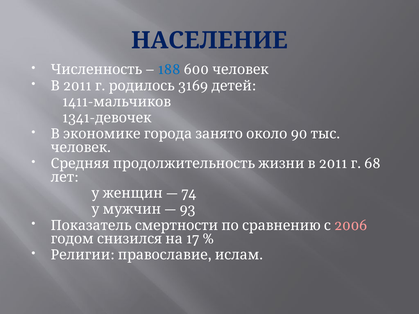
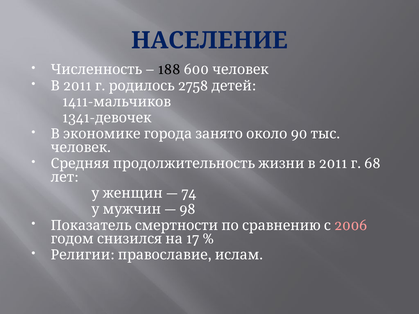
188 colour: blue -> black
3169: 3169 -> 2758
93: 93 -> 98
